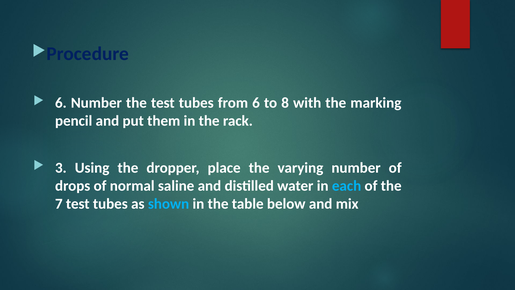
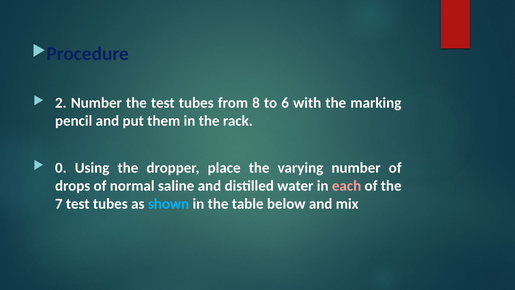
6 at (61, 103): 6 -> 2
from 6: 6 -> 8
8: 8 -> 6
3: 3 -> 0
each colour: light blue -> pink
